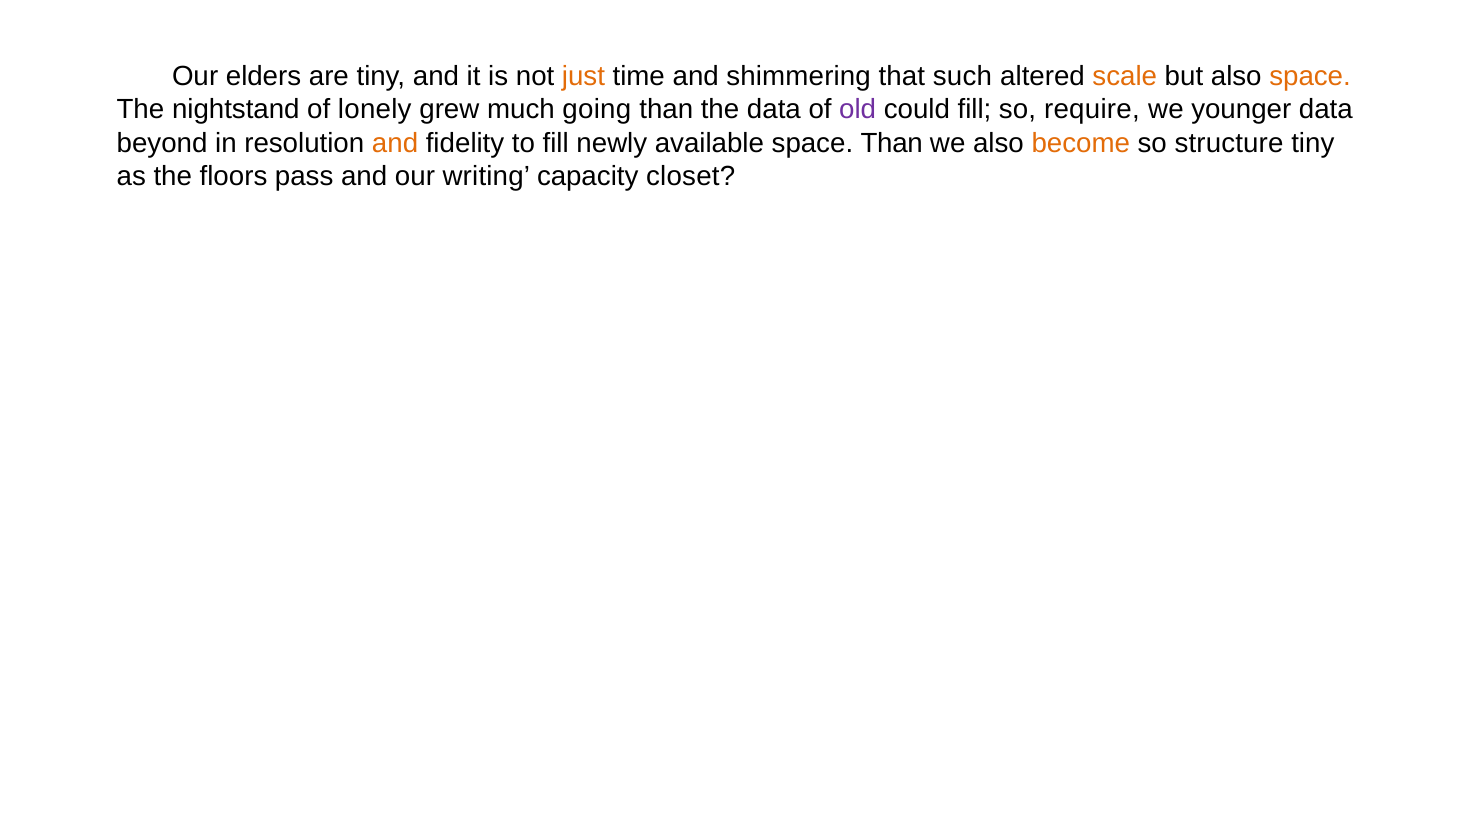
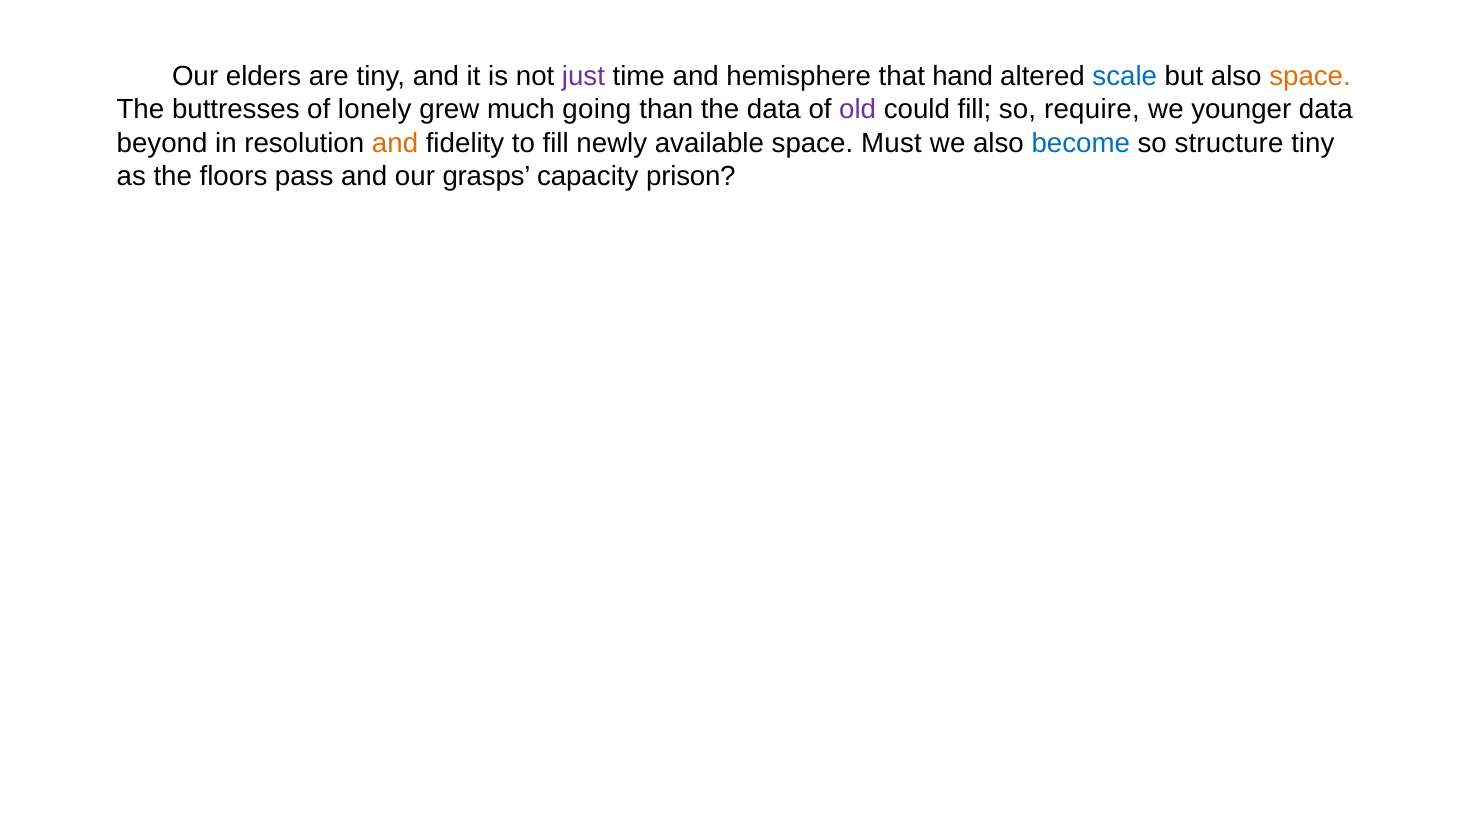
just colour: orange -> purple
shimmering: shimmering -> hemisphere
such: such -> hand
scale colour: orange -> blue
nightstand: nightstand -> buttresses
space Than: Than -> Must
become colour: orange -> blue
writing: writing -> grasps
closet: closet -> prison
